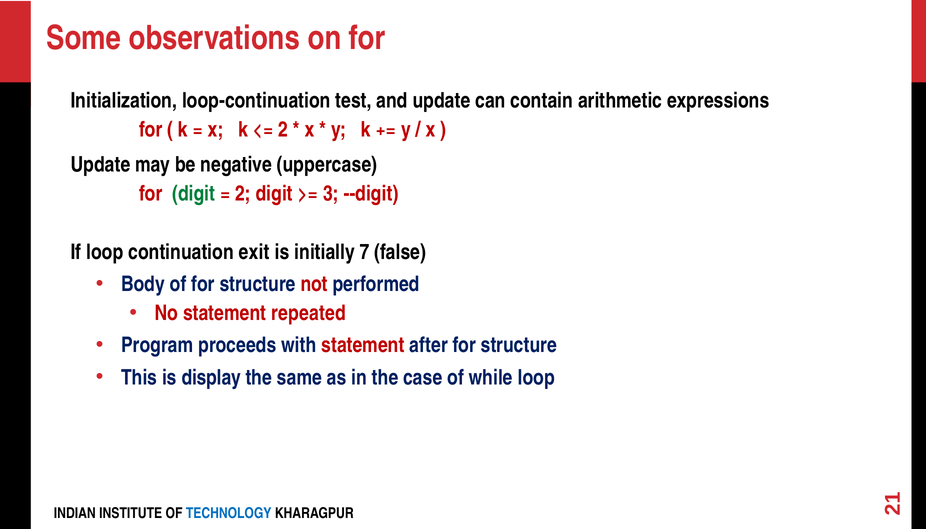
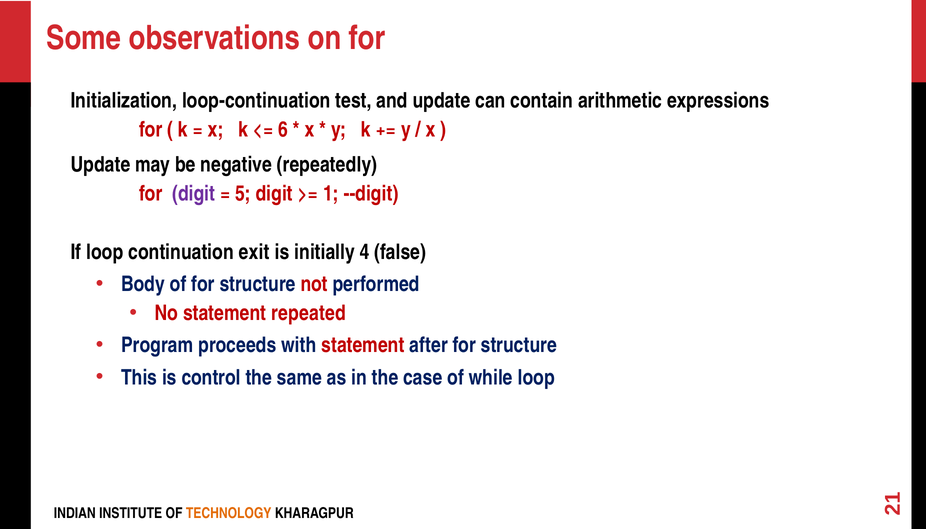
2 at (283, 130): 2 -> 6
uppercase: uppercase -> repeatedly
digit at (194, 194) colour: green -> purple
2 at (243, 194): 2 -> 5
3 at (331, 194): 3 -> 1
7: 7 -> 4
display: display -> control
TECHNOLOGY colour: blue -> orange
